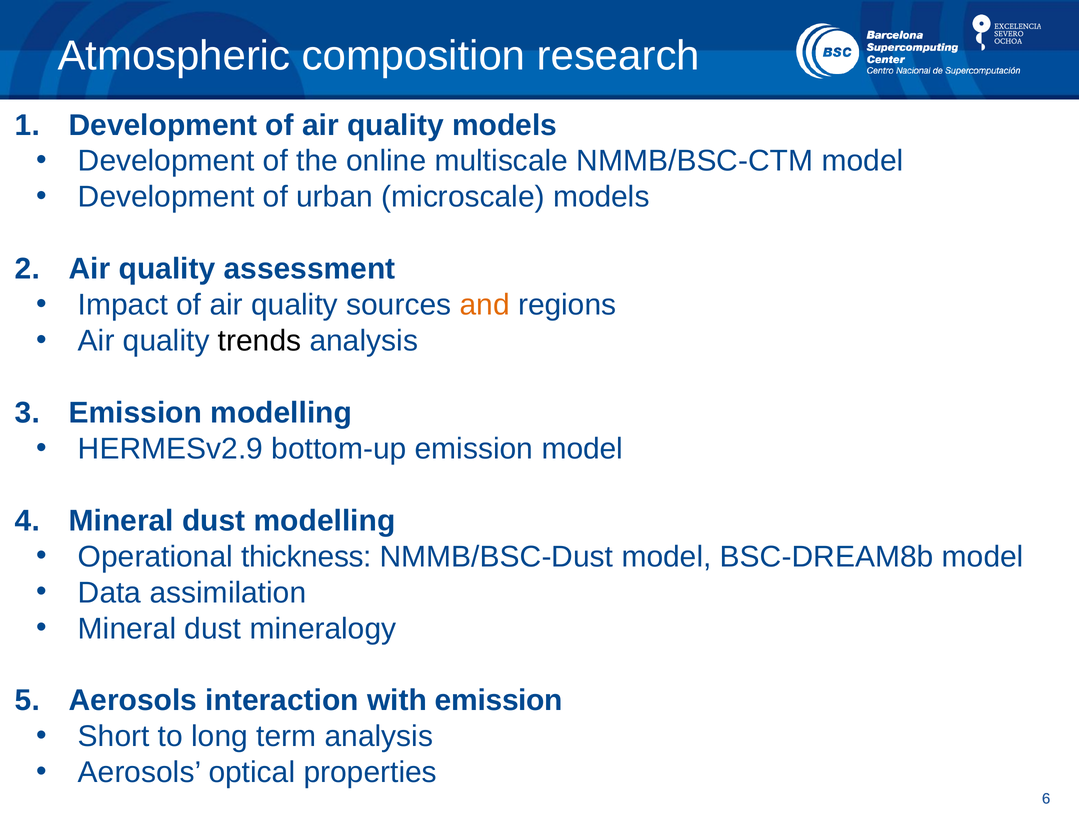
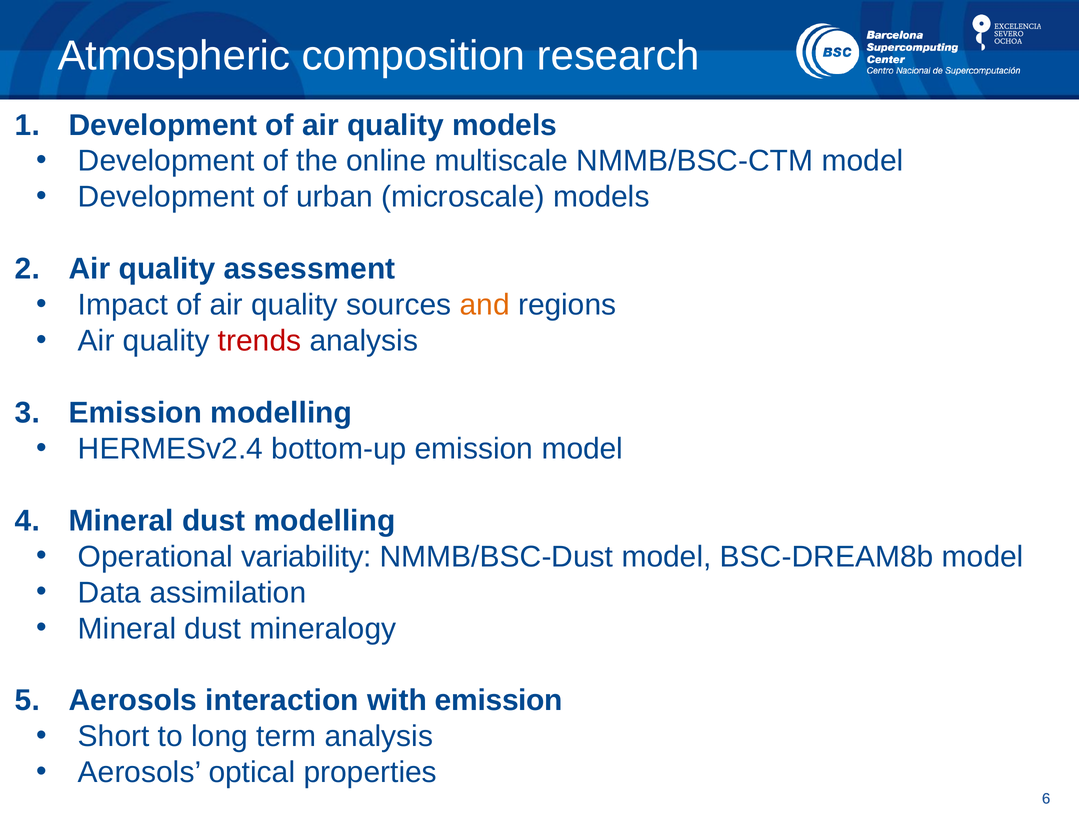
trends colour: black -> red
HERMESv2.9: HERMESv2.9 -> HERMESv2.4
thickness: thickness -> variability
